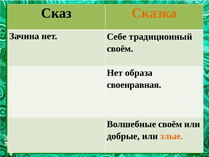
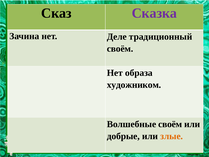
Сказка colour: orange -> purple
Себе: Себе -> Деле
своенравная: своенравная -> художником
